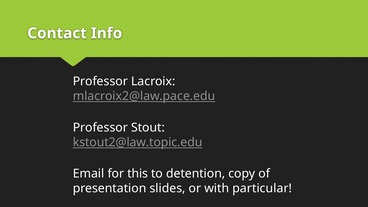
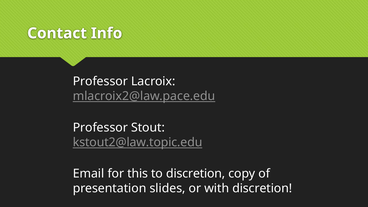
to detention: detention -> discretion
with particular: particular -> discretion
